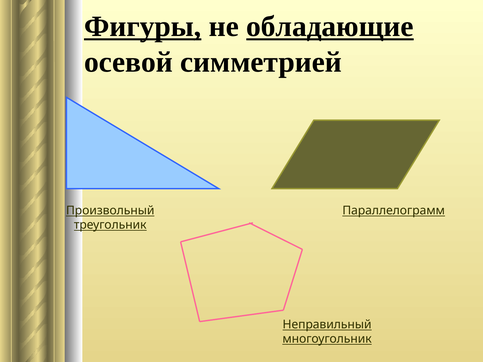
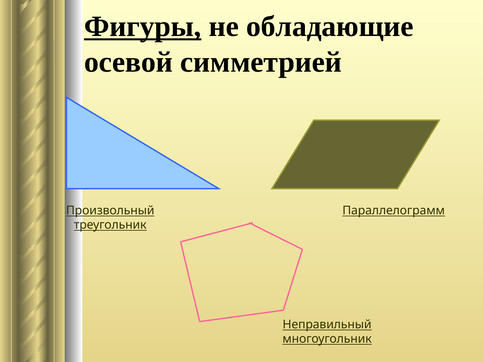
обладающие underline: present -> none
